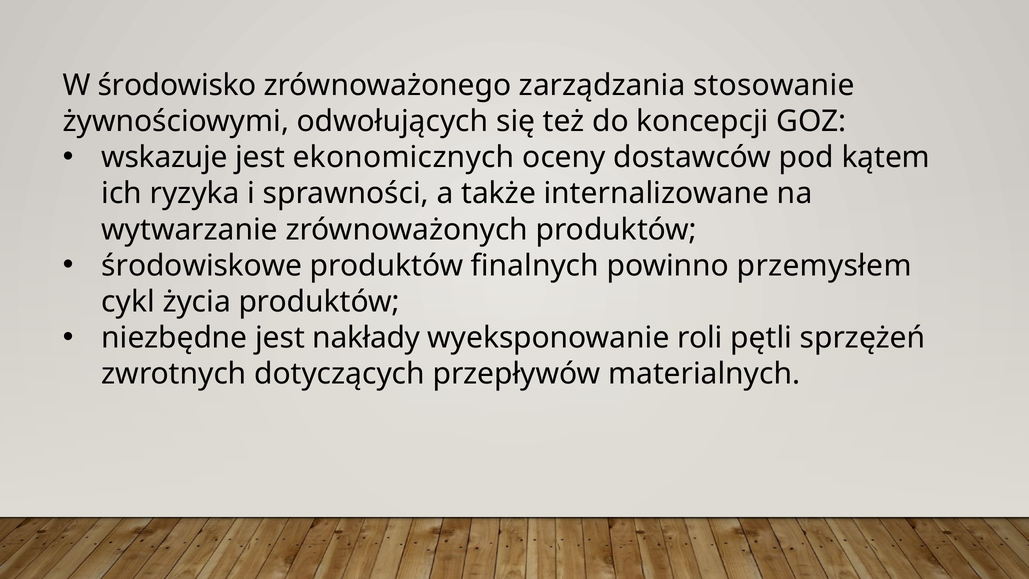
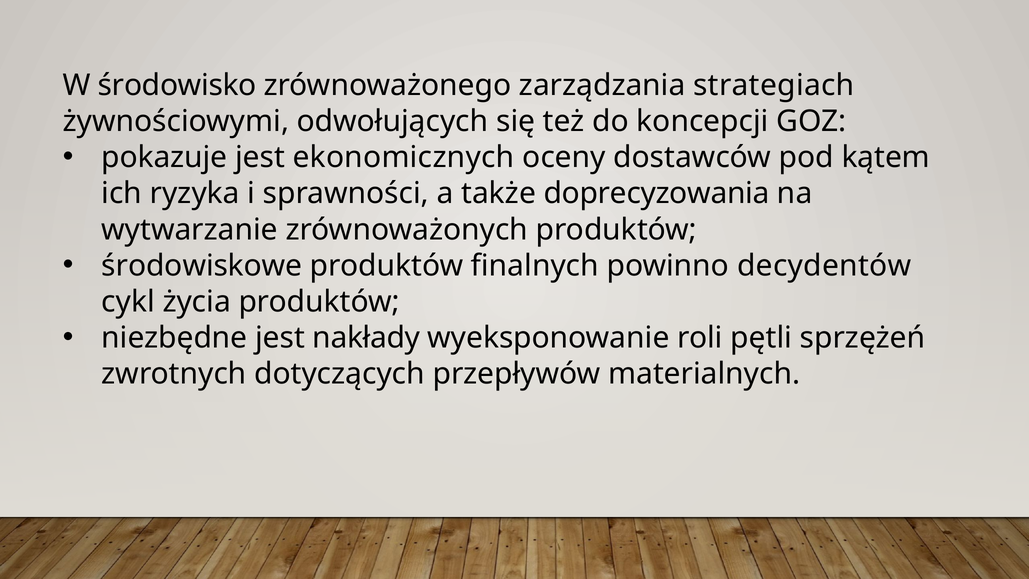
stosowanie: stosowanie -> strategiach
wskazuje: wskazuje -> pokazuje
internalizowane: internalizowane -> doprecyzowania
przemysłem: przemysłem -> decydentów
